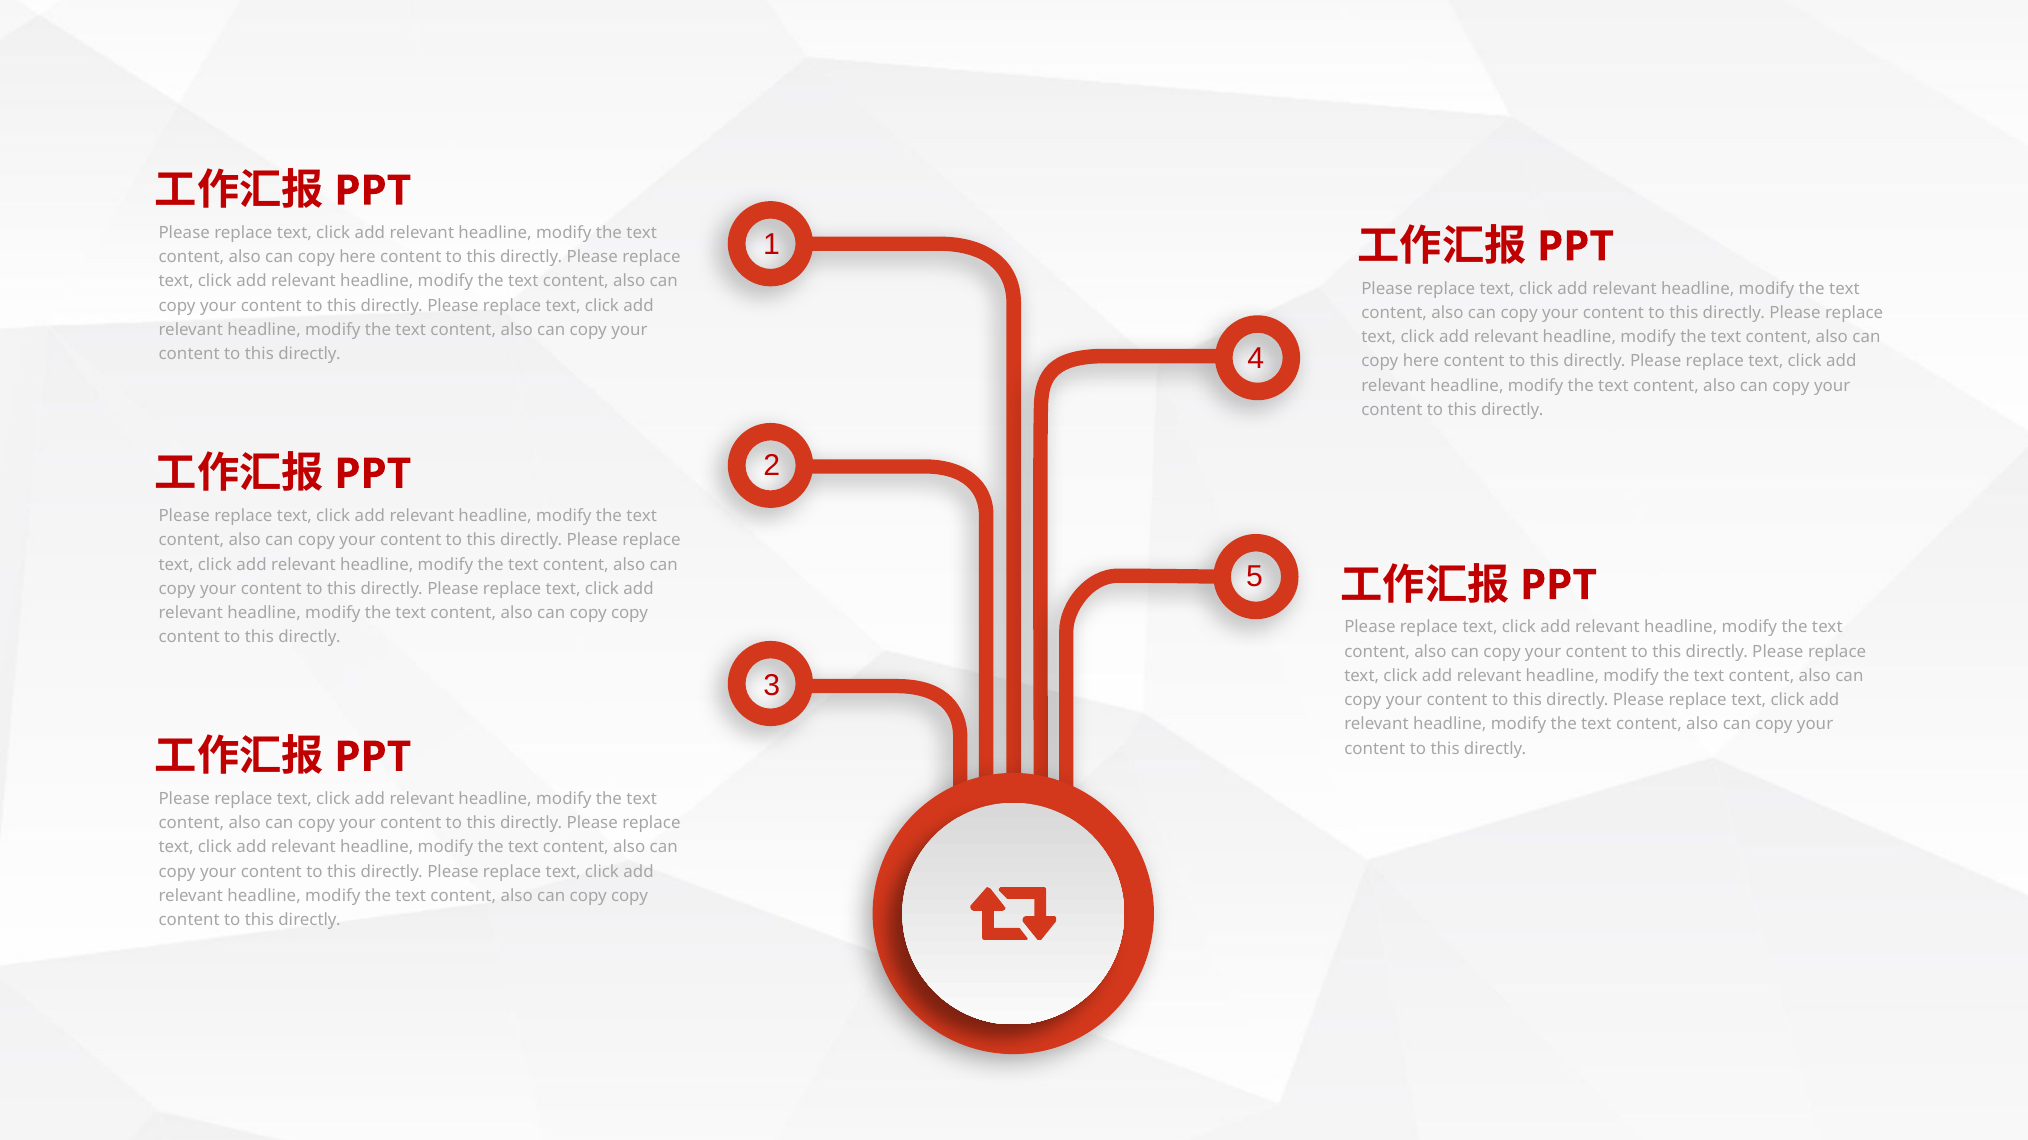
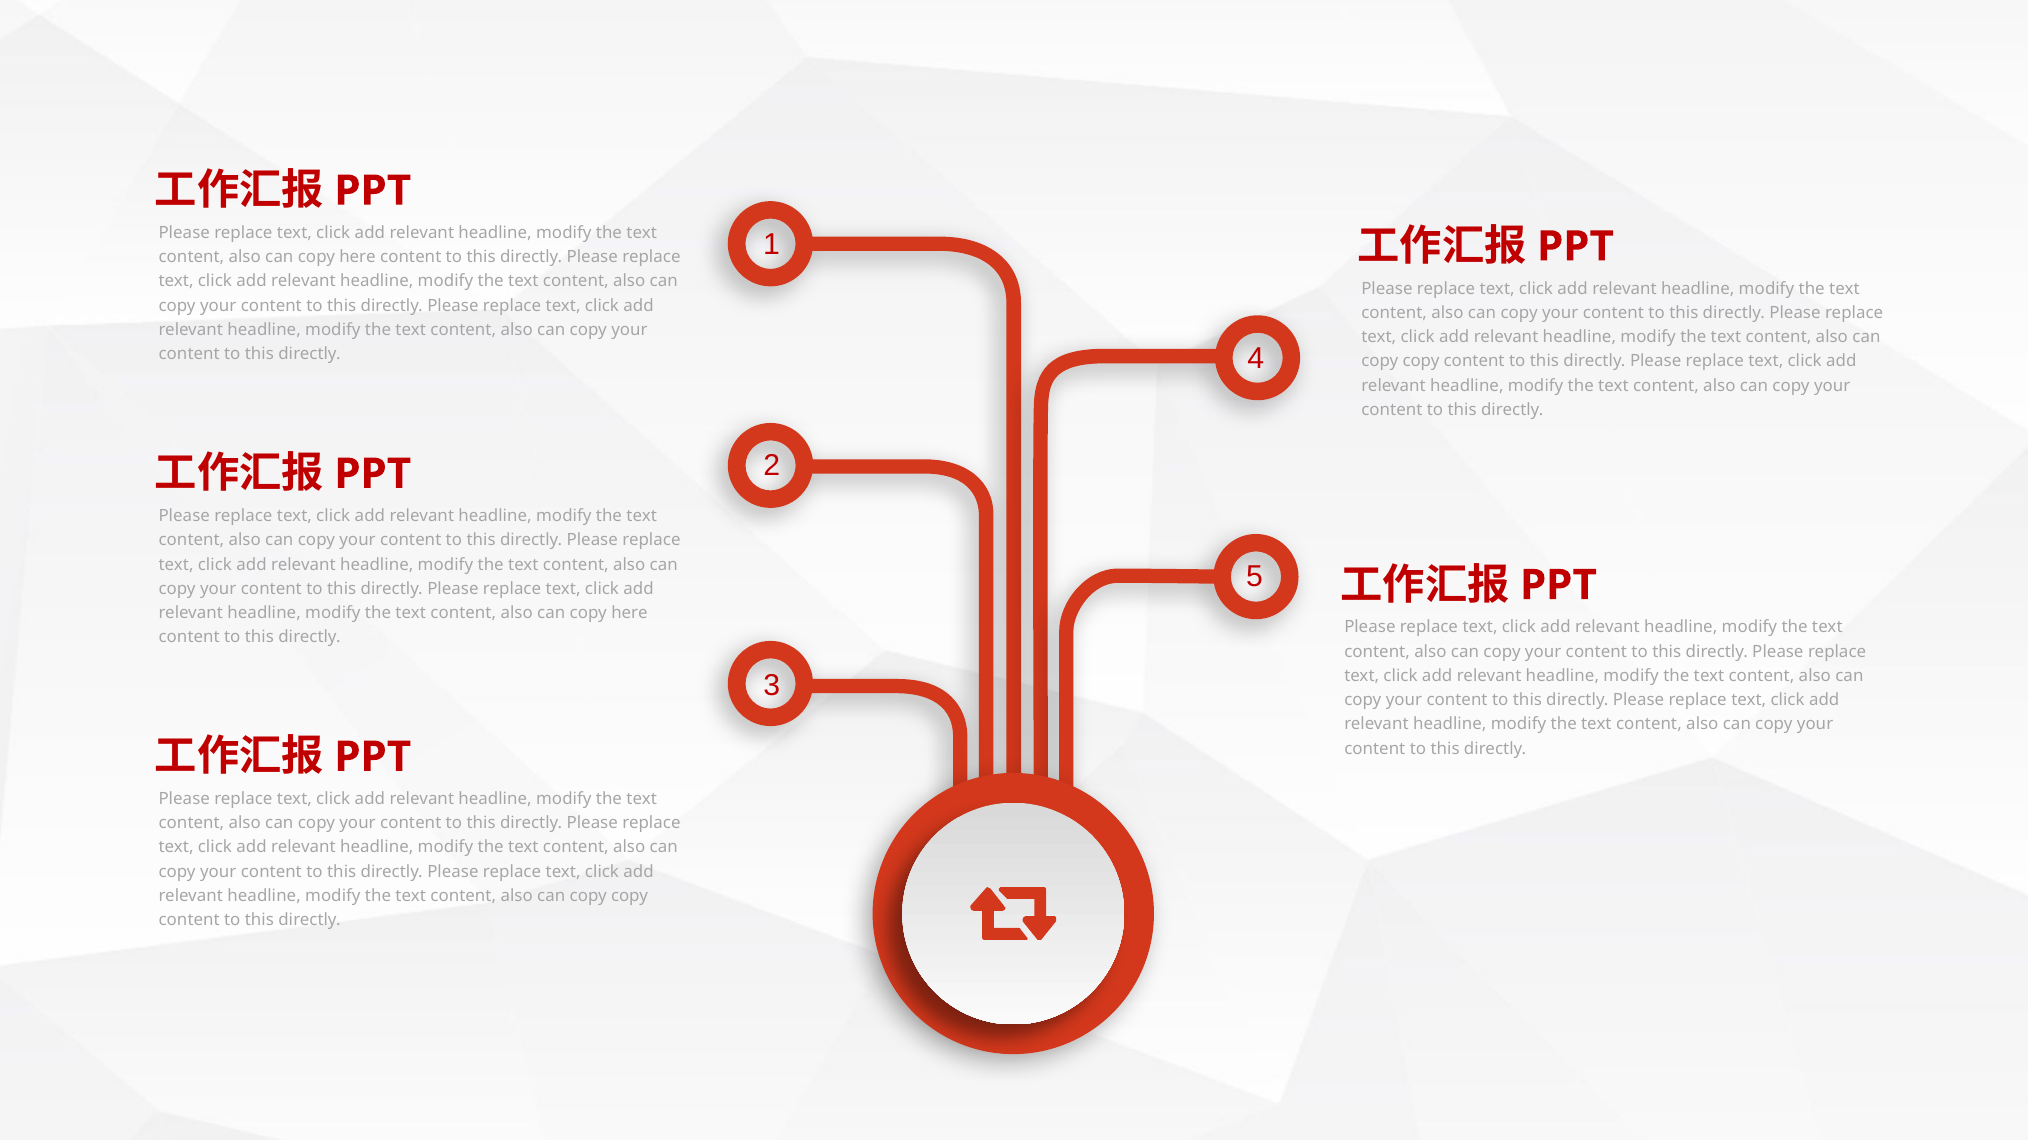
here at (1421, 362): here -> copy
copy at (630, 613): copy -> here
